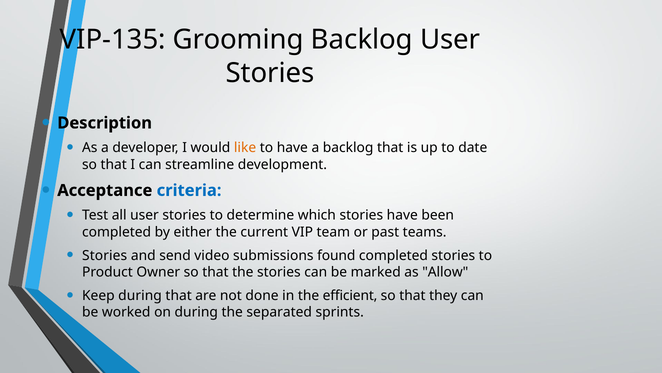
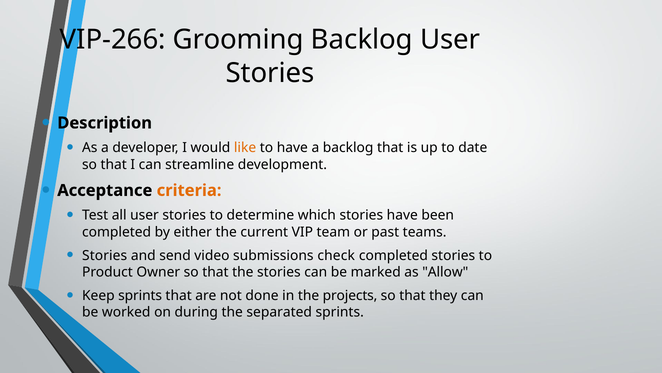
VIP-135: VIP-135 -> VIP-266
criteria colour: blue -> orange
found: found -> check
Keep during: during -> sprints
efficient: efficient -> projects
